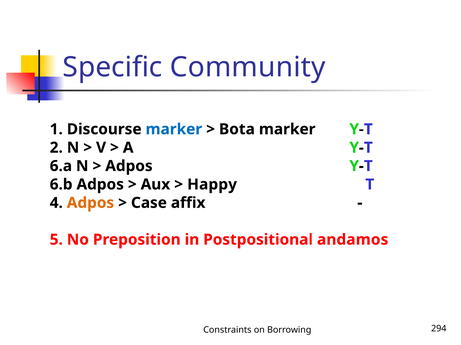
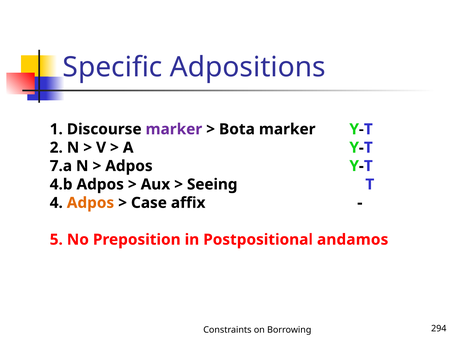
Community: Community -> Adpositions
marker at (174, 129) colour: blue -> purple
6.a: 6.a -> 7.a
6.b: 6.b -> 4.b
Happy: Happy -> Seeing
